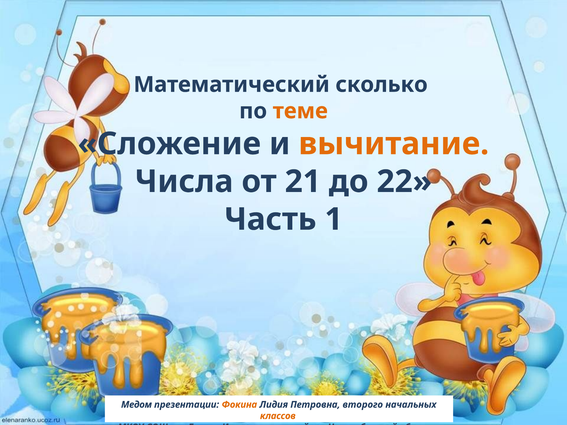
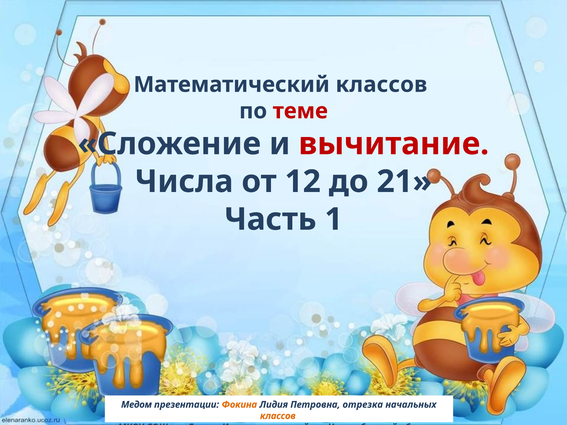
Математический сколько: сколько -> классов
теме colour: orange -> red
вычитание colour: orange -> red
21: 21 -> 12
22: 22 -> 21
второго: второго -> отрезка
